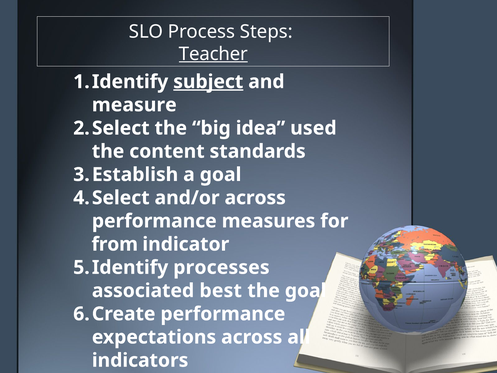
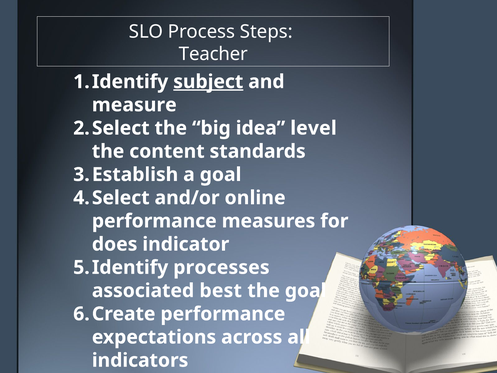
Teacher underline: present -> none
used: used -> level
and/or across: across -> online
from: from -> does
